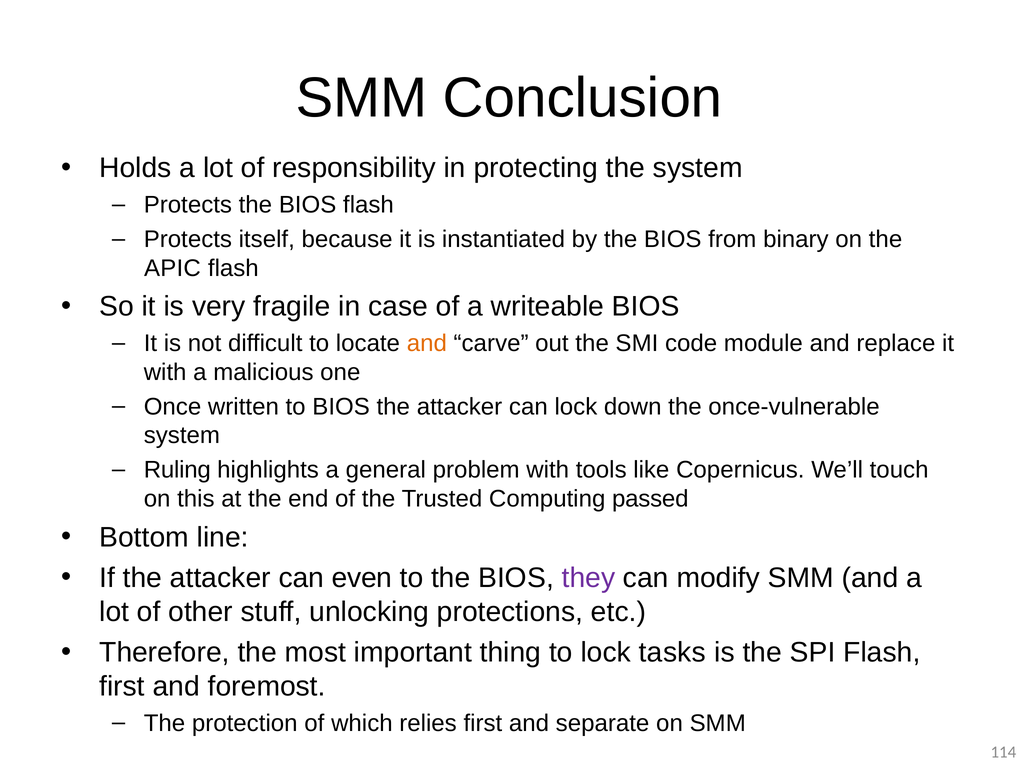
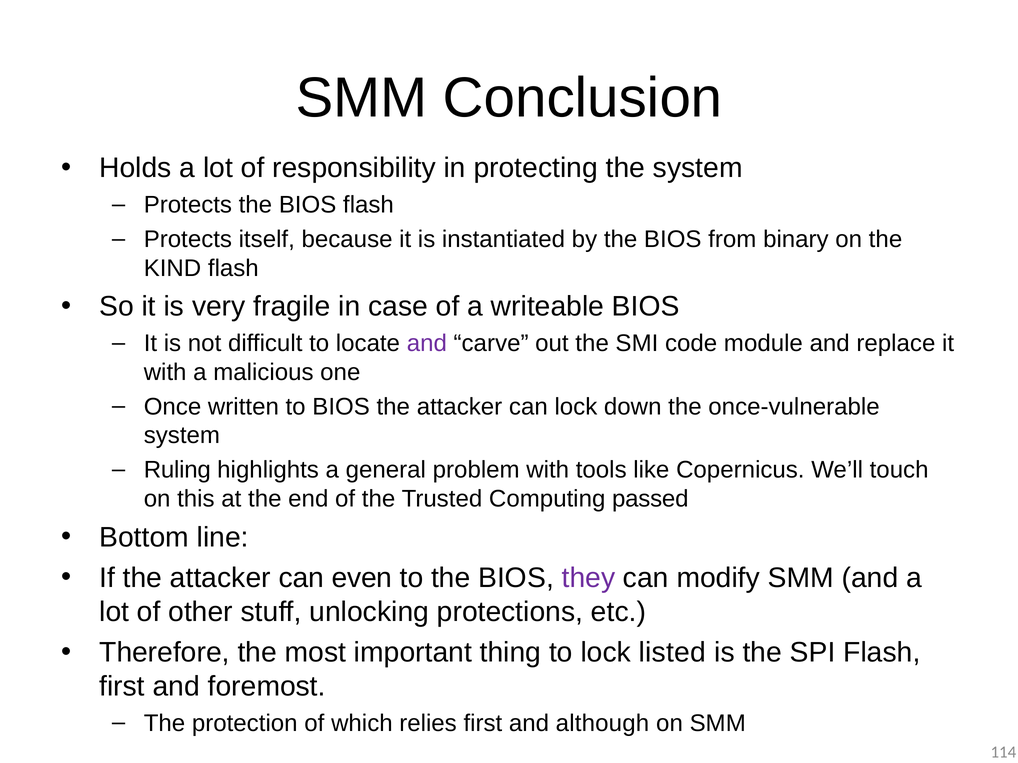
APIC: APIC -> KIND
and at (427, 344) colour: orange -> purple
tasks: tasks -> listed
separate: separate -> although
